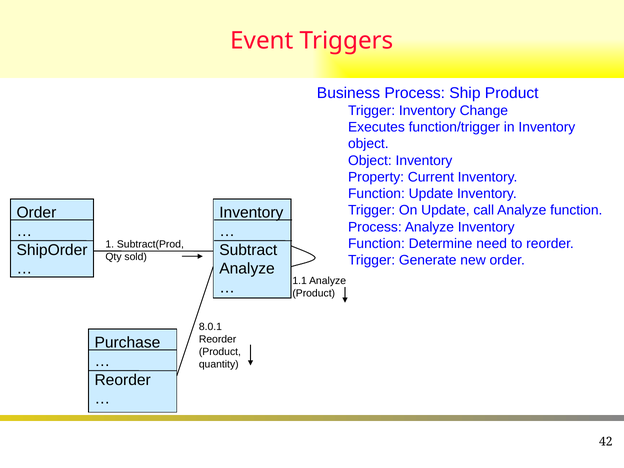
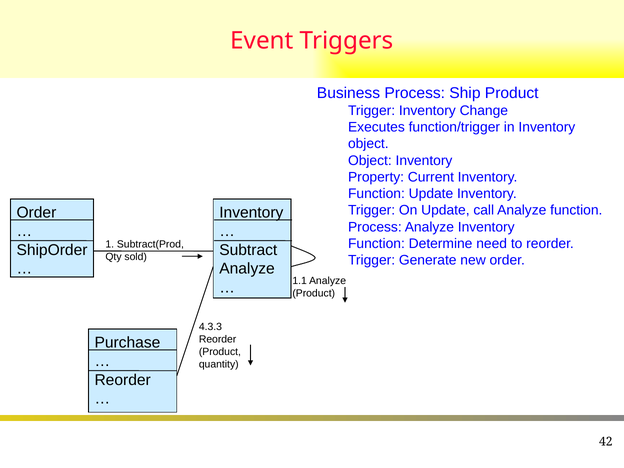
8.0.1: 8.0.1 -> 4.3.3
